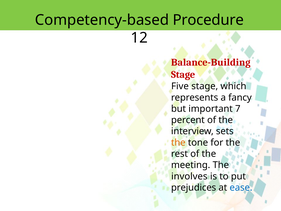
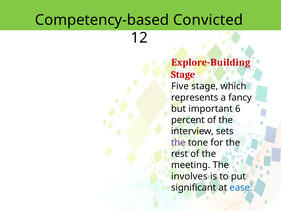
Procedure: Procedure -> Convicted
Balance-Building: Balance-Building -> Explore-Building
7: 7 -> 6
the at (178, 142) colour: orange -> purple
prejudices: prejudices -> significant
